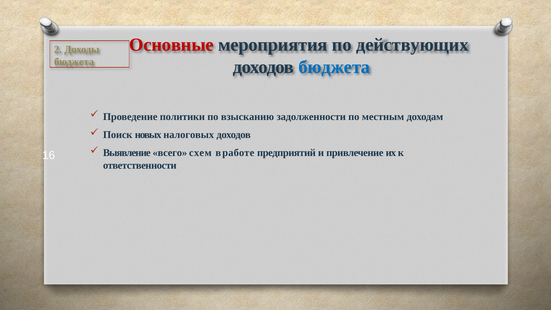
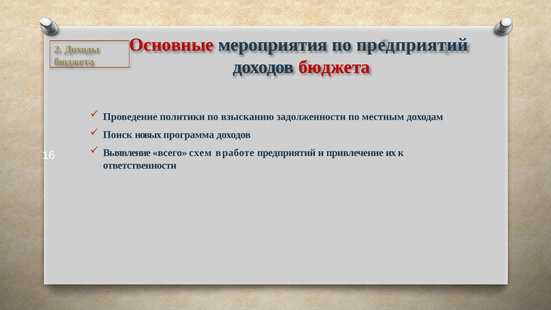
по действующих: действующих -> предприятий
бюджета at (334, 67) colour: blue -> red
налоговых: налоговых -> программа
